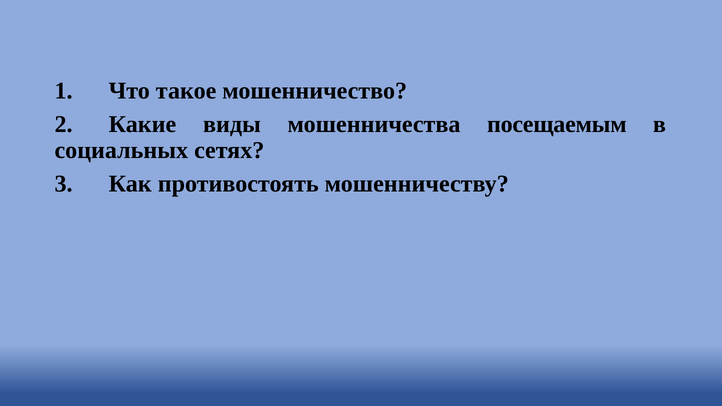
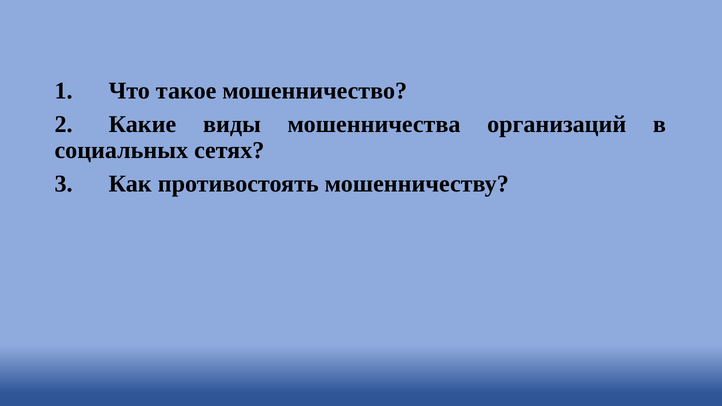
посещаемым: посещаемым -> организаций
